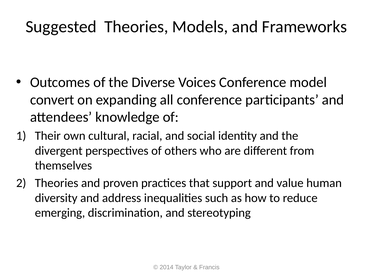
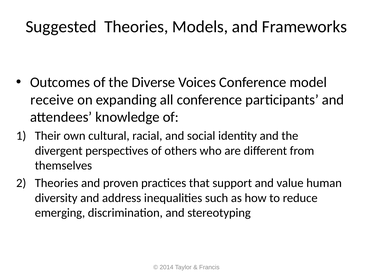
convert: convert -> receive
